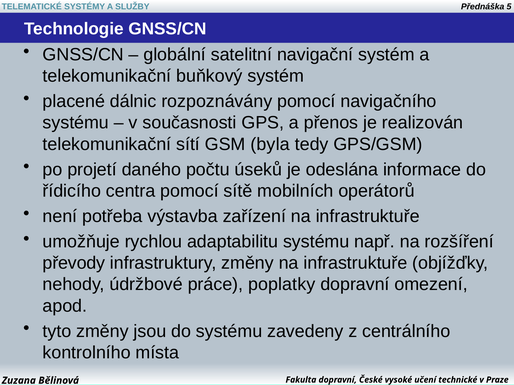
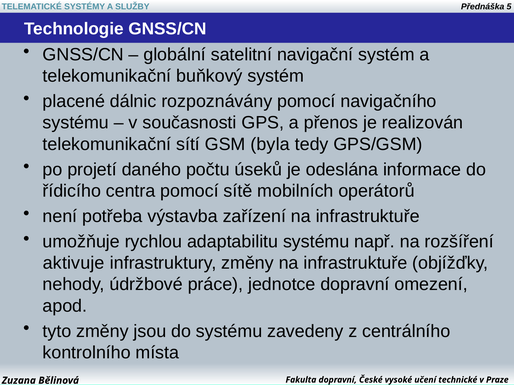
převody: převody -> aktivuje
poplatky: poplatky -> jednotce
